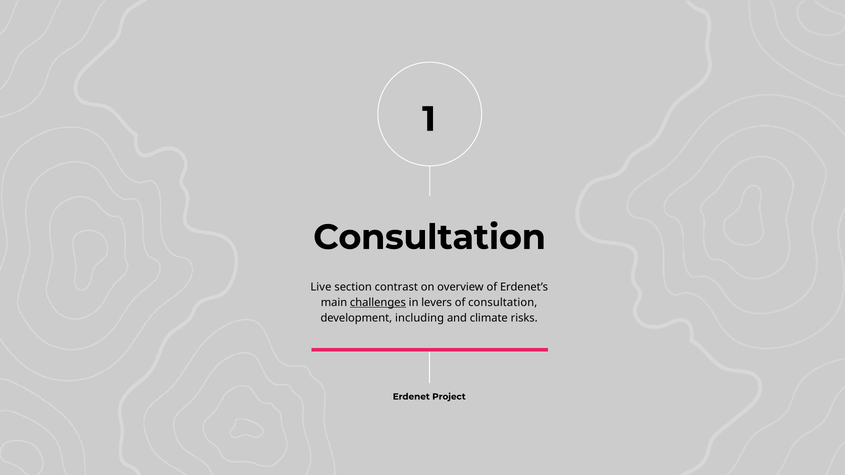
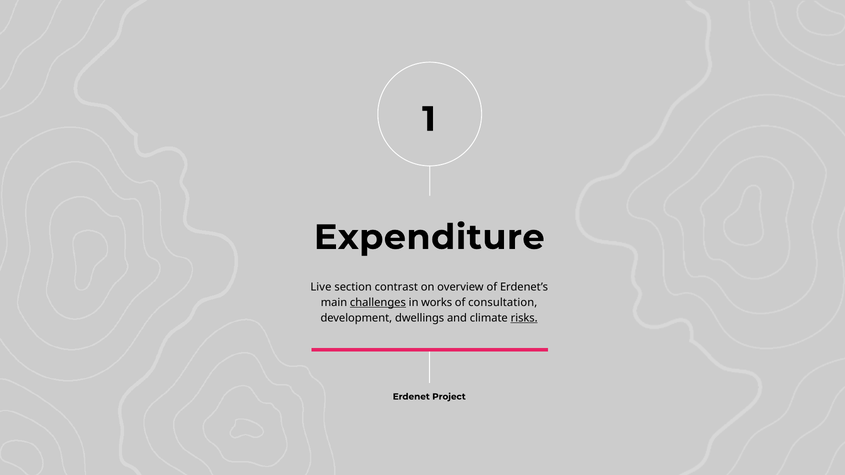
Consultation at (430, 237): Consultation -> Expenditure
levers: levers -> works
including: including -> dwellings
risks underline: none -> present
